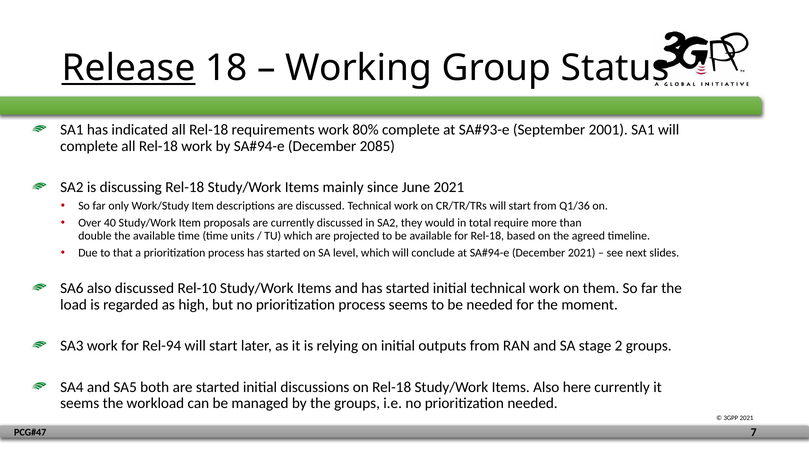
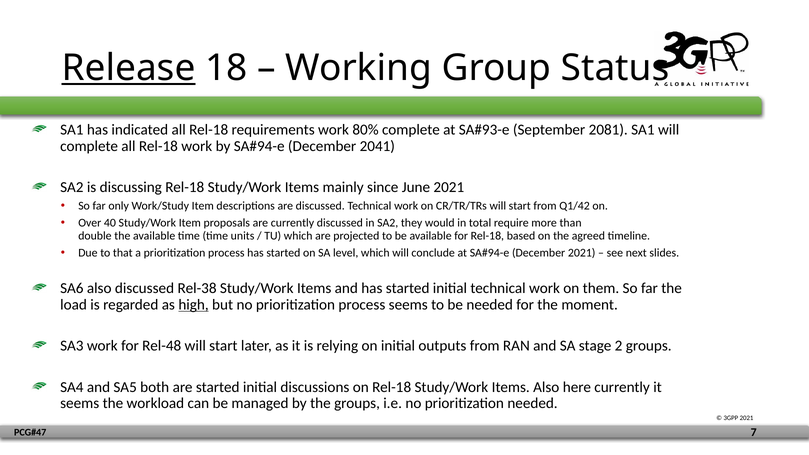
2001: 2001 -> 2081
2085: 2085 -> 2041
Q1/36: Q1/36 -> Q1/42
Rel-10: Rel-10 -> Rel-38
high underline: none -> present
Rel-94: Rel-94 -> Rel-48
